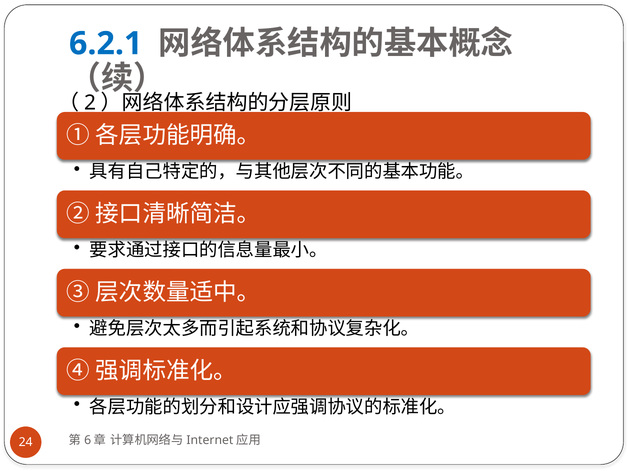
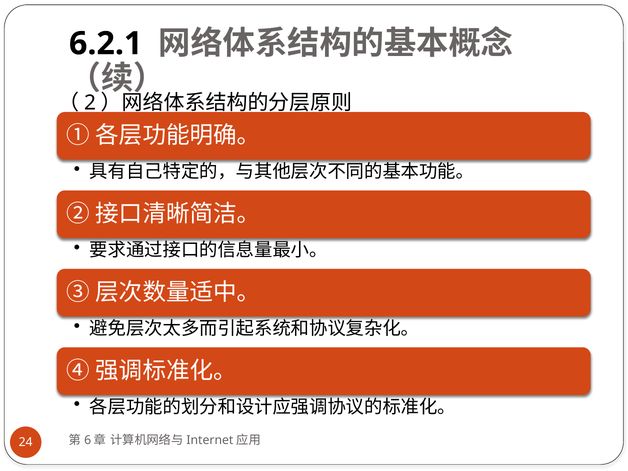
6.2.1 colour: blue -> black
